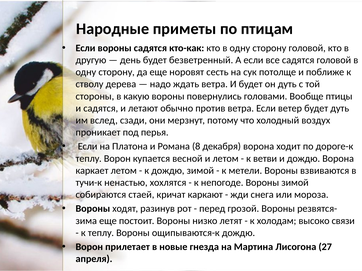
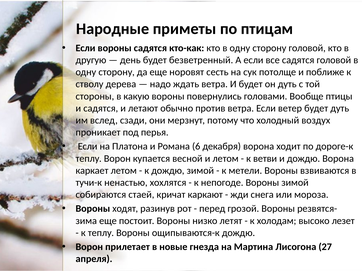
8: 8 -> 6
связи: связи -> лезет
